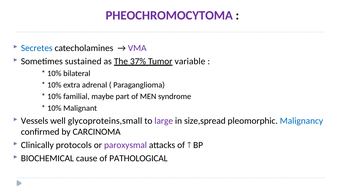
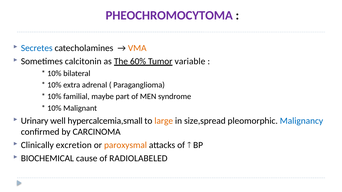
VMA colour: purple -> orange
sustained: sustained -> calcitonin
37%: 37% -> 60%
Vessels: Vessels -> Urinary
glycoproteins,small: glycoproteins,small -> hypercalcemia,small
large colour: purple -> orange
protocols: protocols -> excretion
paroxysmal colour: purple -> orange
PATHOLOGICAL: PATHOLOGICAL -> RADIOLABELED
